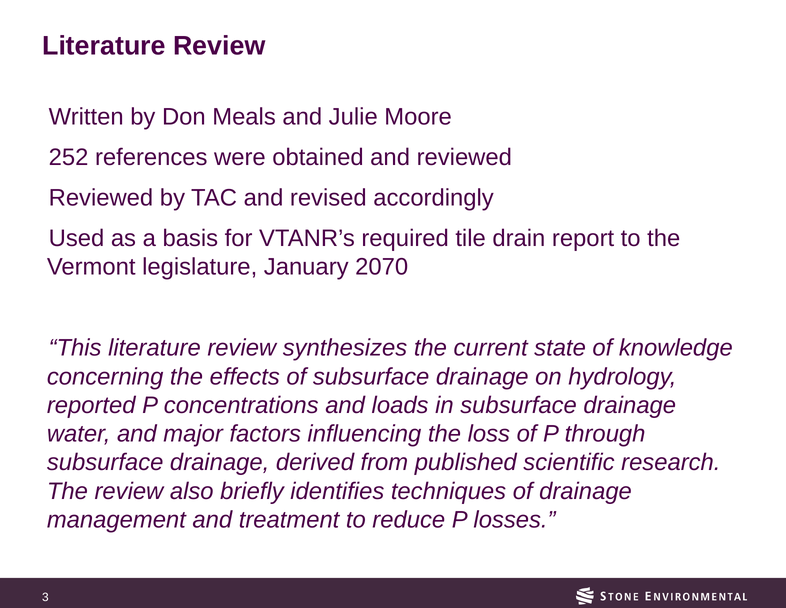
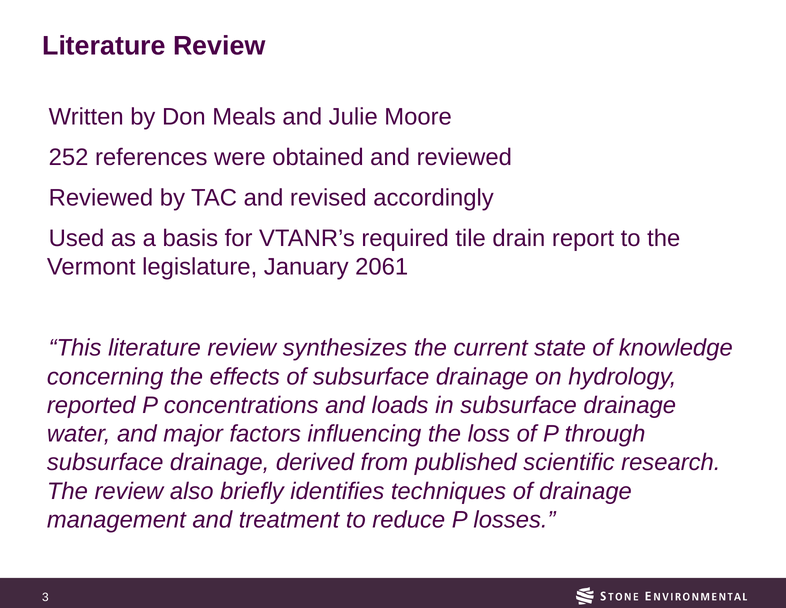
2070: 2070 -> 2061
